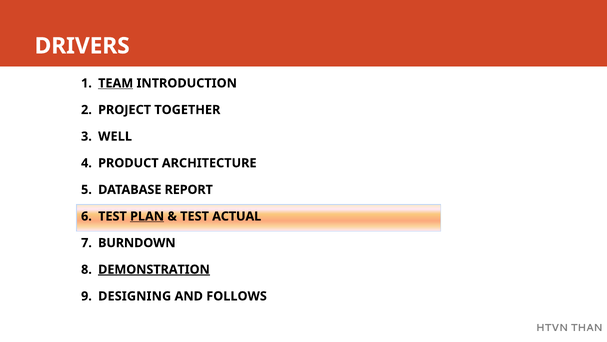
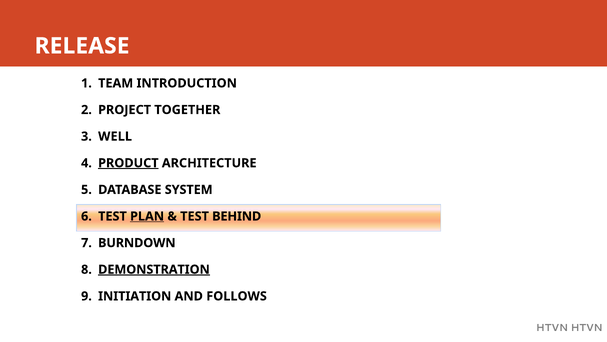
DRIVERS: DRIVERS -> RELEASE
TEAM underline: present -> none
PRODUCT underline: none -> present
REPORT: REPORT -> SYSTEM
ACTUAL: ACTUAL -> BEHIND
DESIGNING: DESIGNING -> INITIATION
HTVN THAN: THAN -> HTVN
